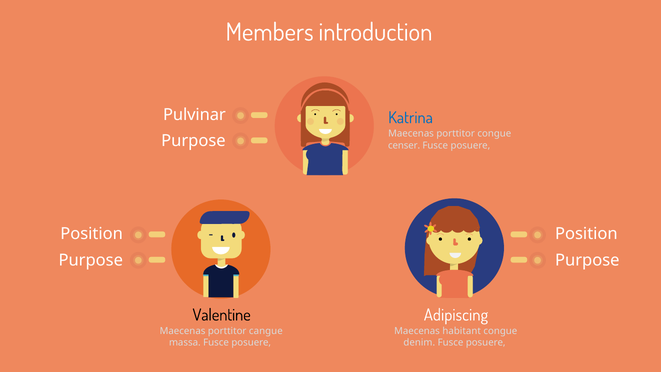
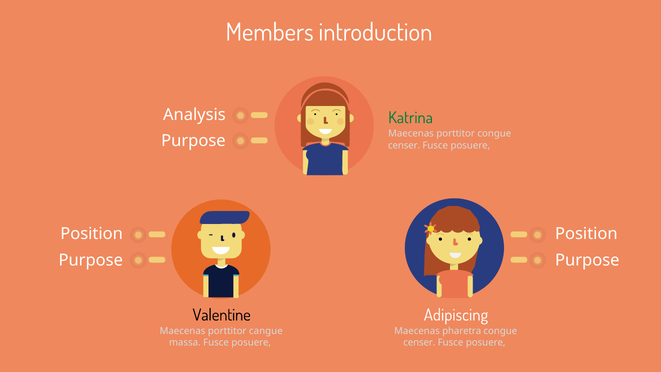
Pulvinar: Pulvinar -> Analysis
Katrina colour: blue -> green
habitant: habitant -> pharetra
denim at (419, 343): denim -> censer
